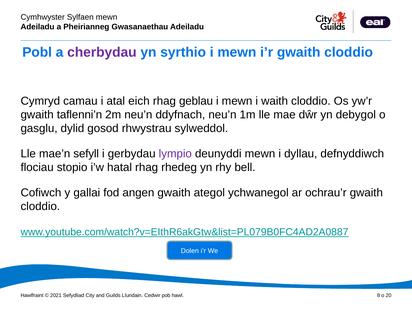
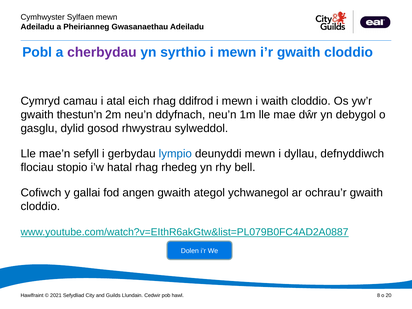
geblau: geblau -> ddifrod
taflenni’n: taflenni’n -> thestun’n
lympio colour: purple -> blue
